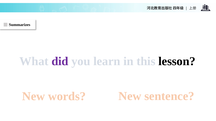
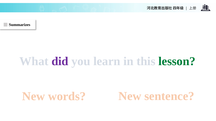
lesson colour: black -> green
